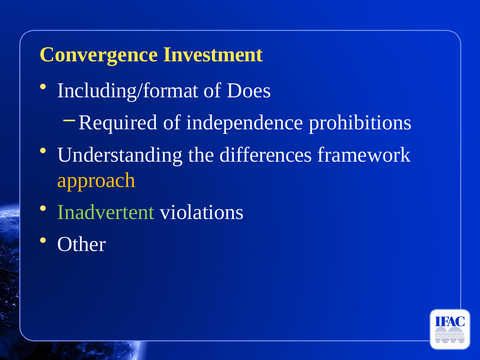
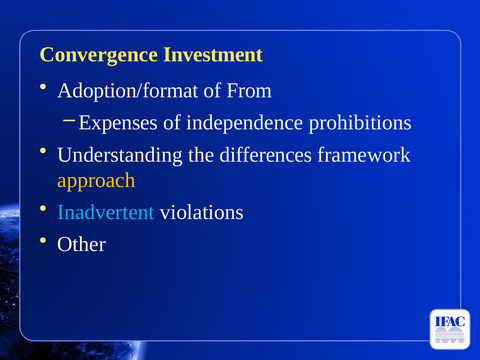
Including/format: Including/format -> Adoption/format
Does: Does -> From
Required: Required -> Expenses
Inadvertent colour: light green -> light blue
